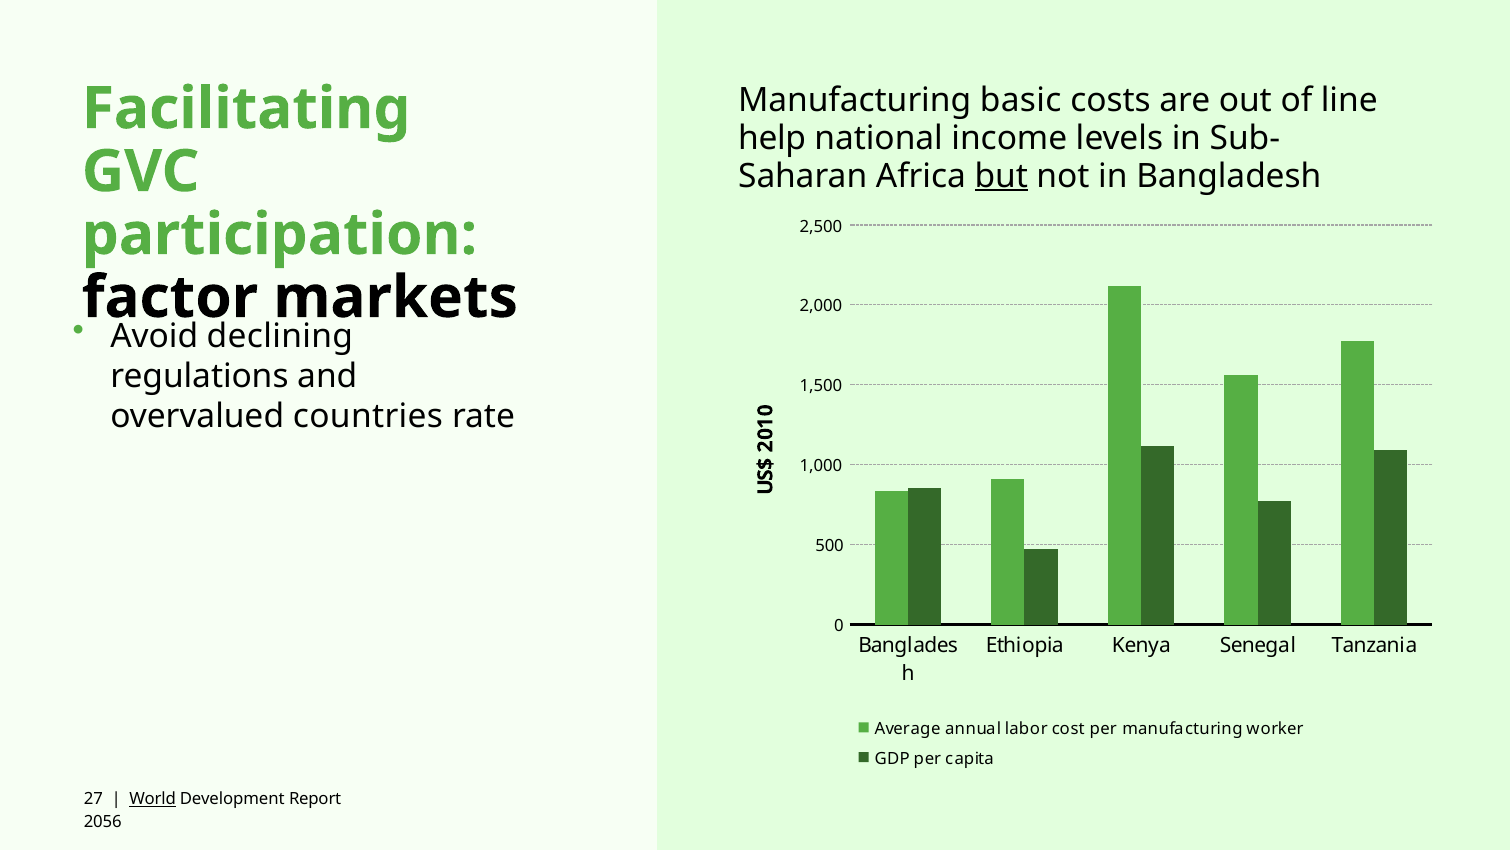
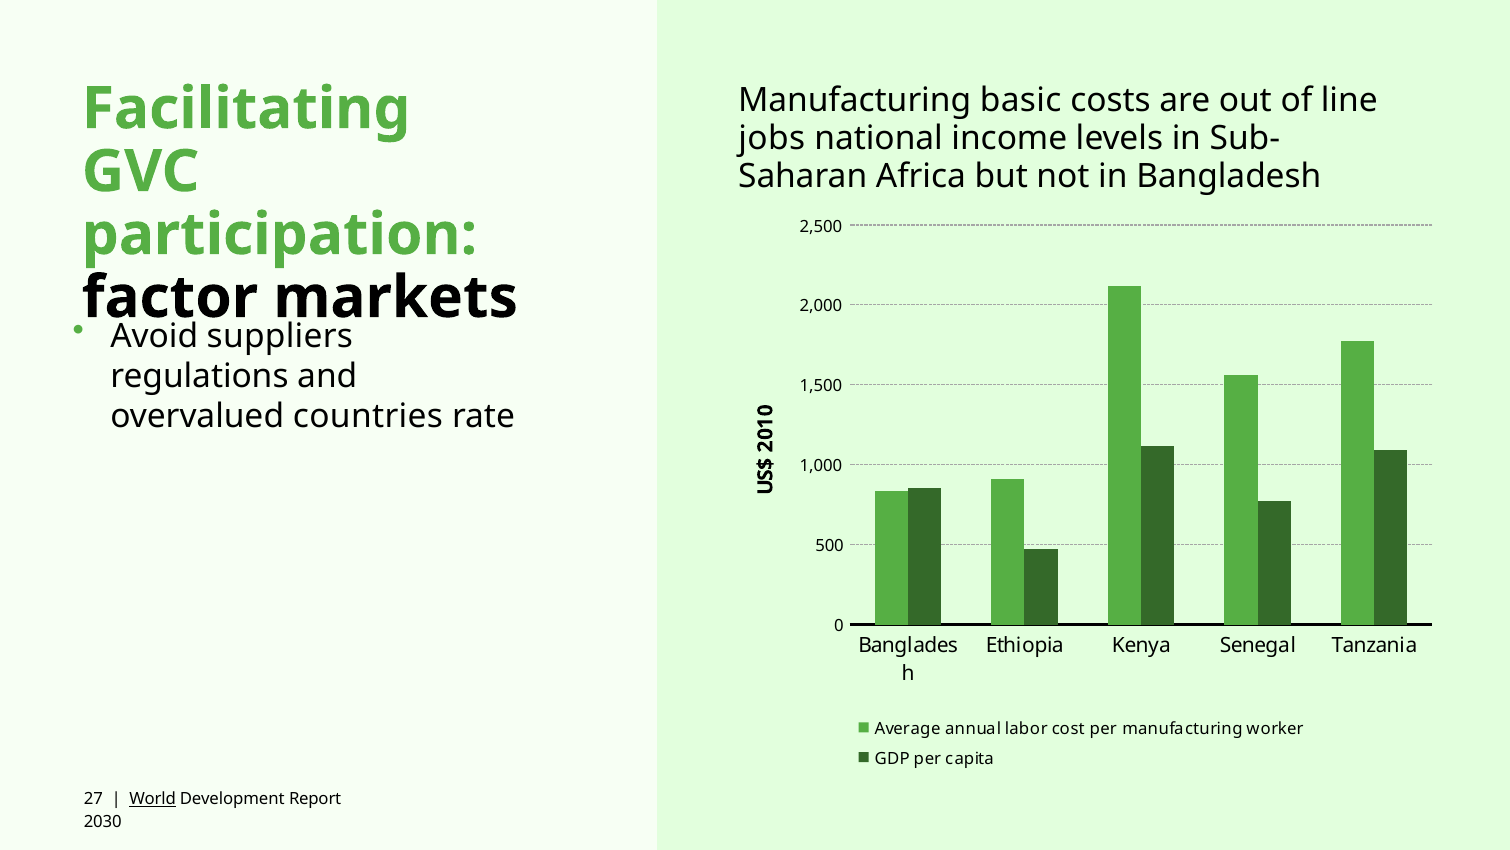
help: help -> jobs
but underline: present -> none
declining: declining -> suppliers
2056: 2056 -> 2030
